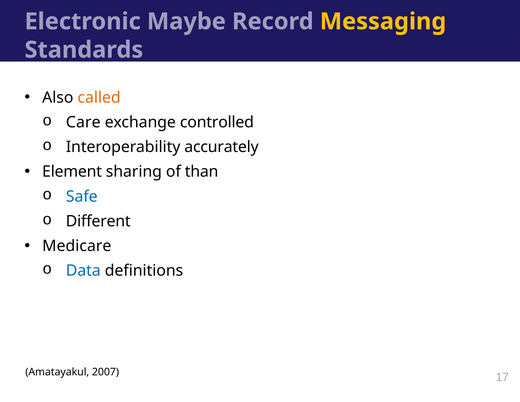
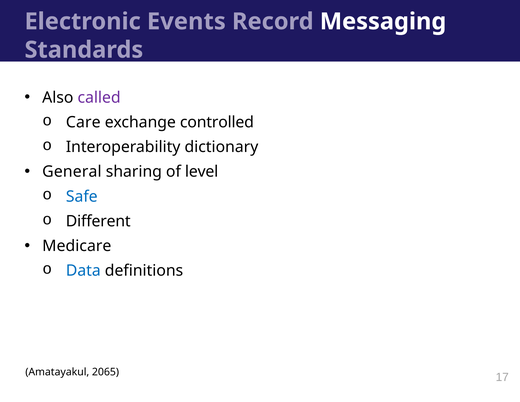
Maybe: Maybe -> Events
Messaging colour: yellow -> white
called colour: orange -> purple
accurately: accurately -> dictionary
Element: Element -> General
than: than -> level
2007: 2007 -> 2065
